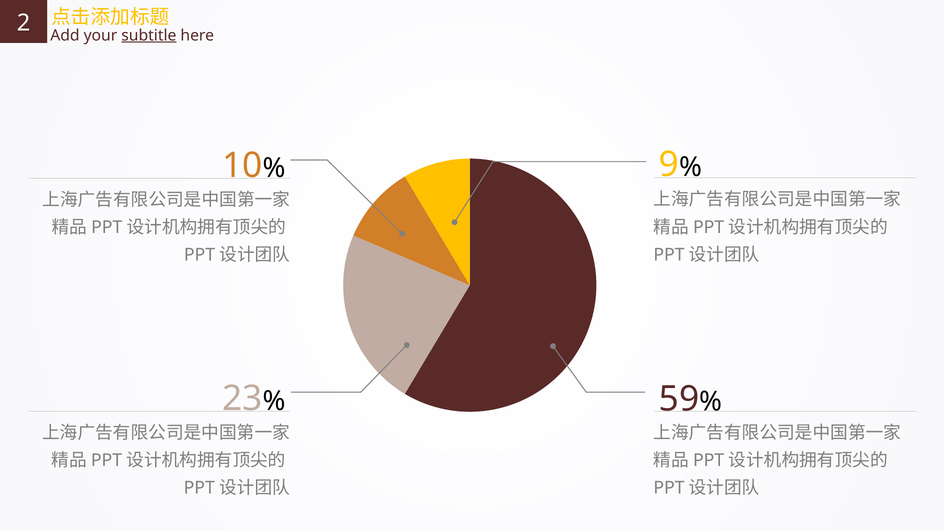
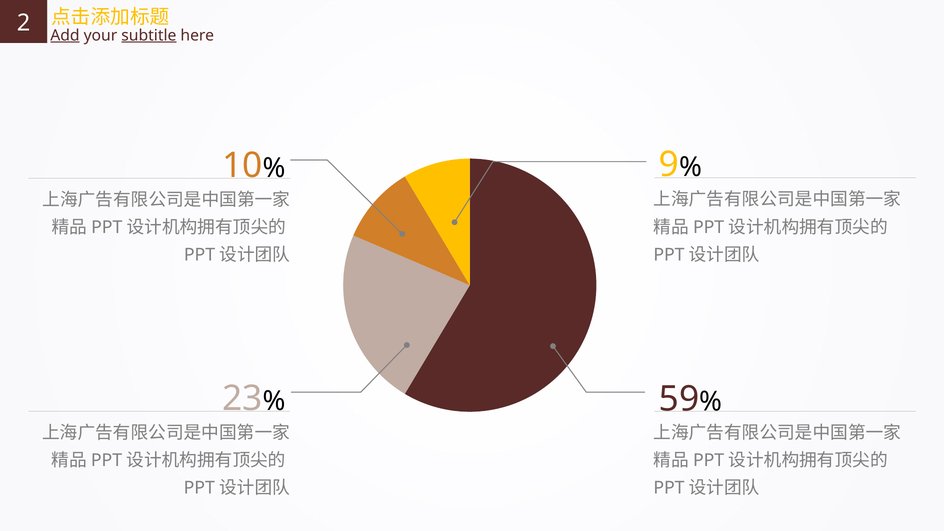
Add underline: none -> present
